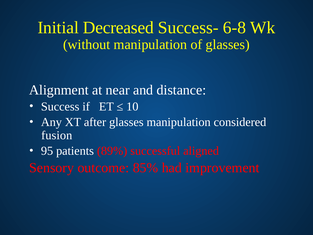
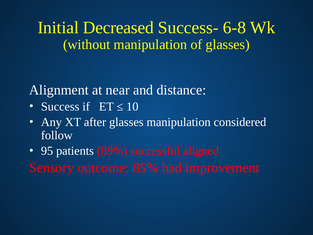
fusion: fusion -> follow
